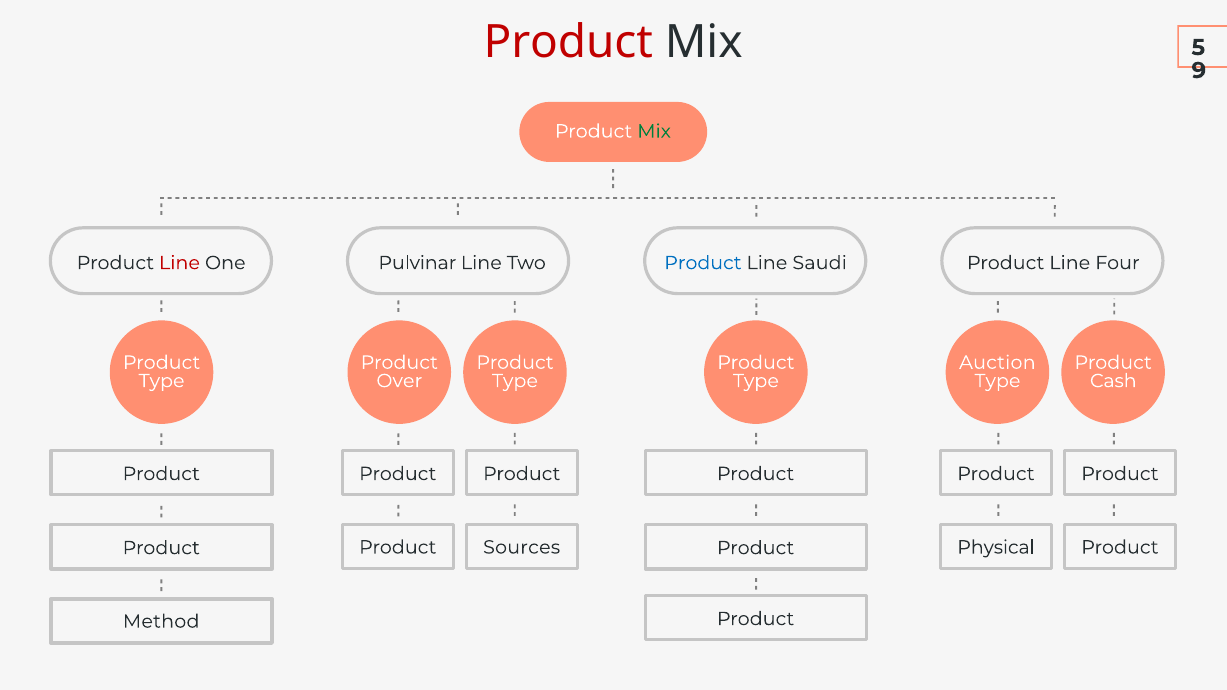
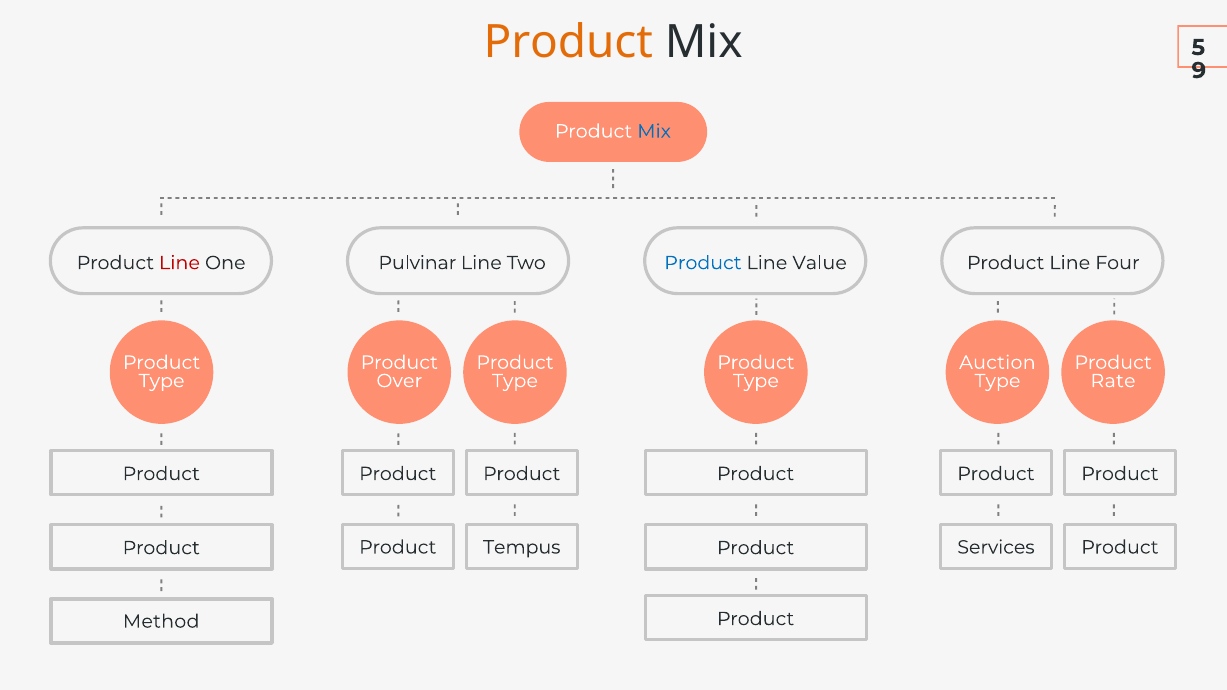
Product at (568, 42) colour: red -> orange
Mix at (654, 131) colour: green -> blue
Saudi: Saudi -> Value
Cash: Cash -> Rate
Sources: Sources -> Tempus
Physical: Physical -> Services
